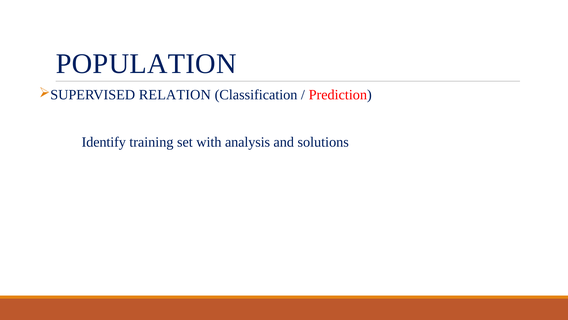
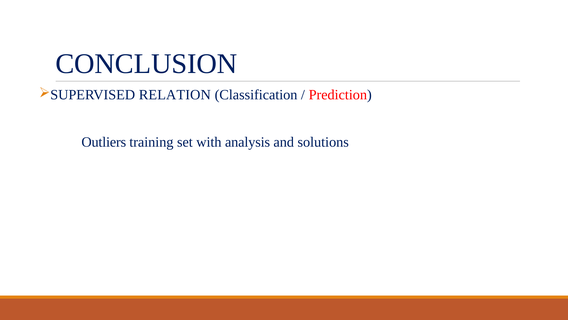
POPULATION: POPULATION -> CONCLUSION
Identify: Identify -> Outliers
